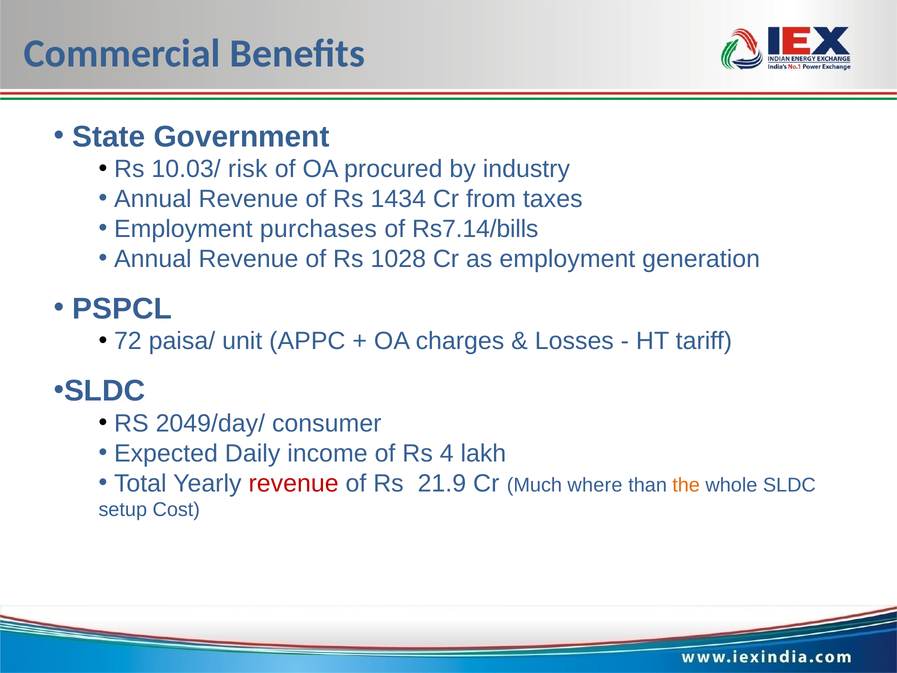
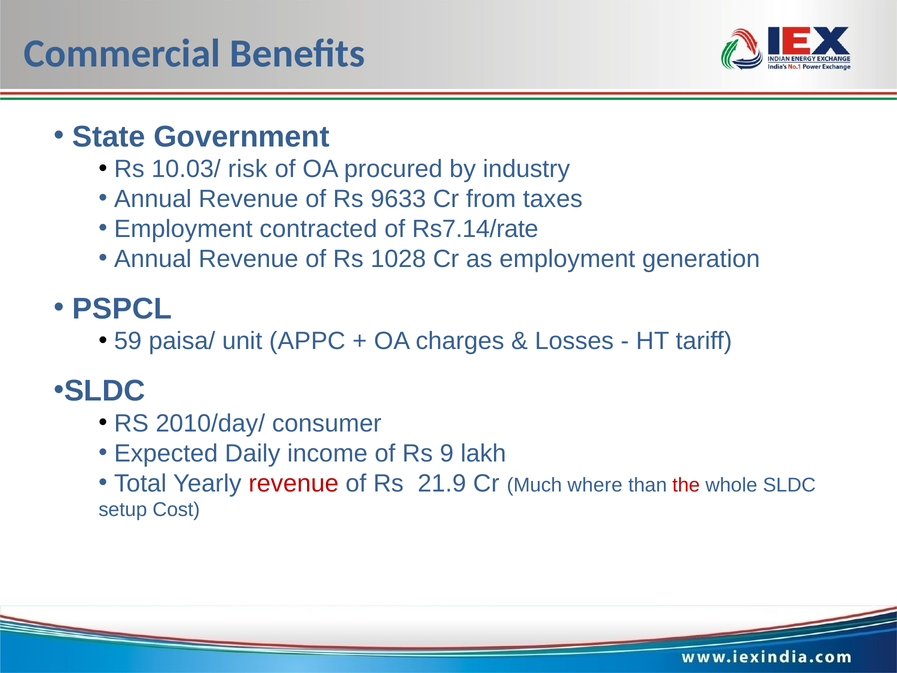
1434: 1434 -> 9633
purchases: purchases -> contracted
Rs7.14/bills: Rs7.14/bills -> Rs7.14/rate
72: 72 -> 59
2049/day/: 2049/day/ -> 2010/day/
4: 4 -> 9
the colour: orange -> red
